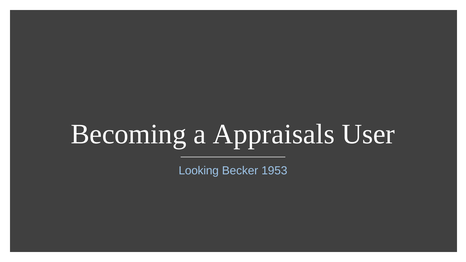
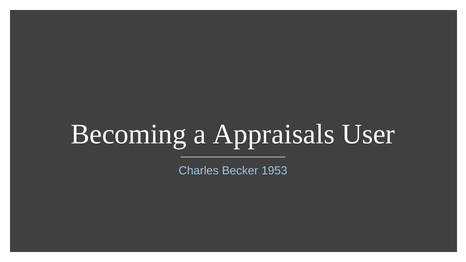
Looking: Looking -> Charles
